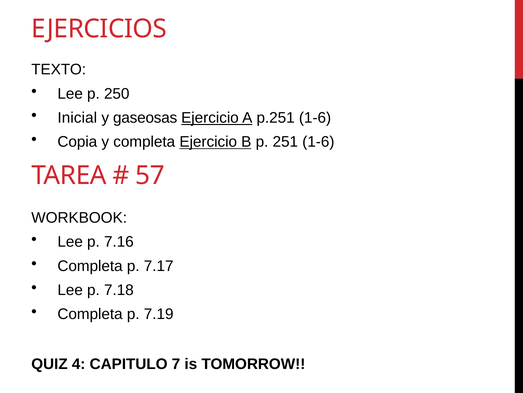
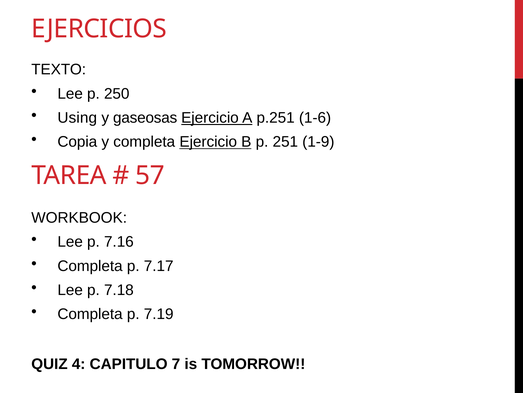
Inicial: Inicial -> Using
251 1-6: 1-6 -> 1-9
